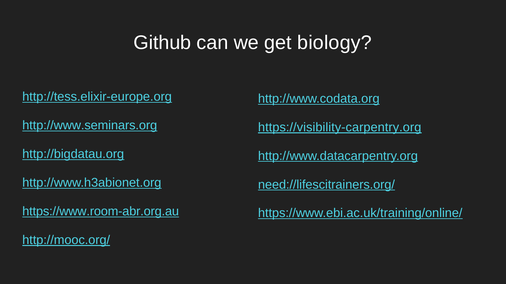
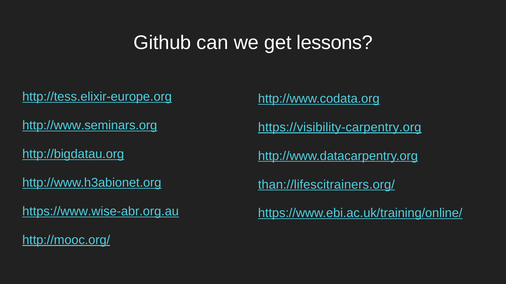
biology: biology -> lessons
need://lifescitrainers.org/: need://lifescitrainers.org/ -> than://lifescitrainers.org/
https://www.room-abr.org.au: https://www.room-abr.org.au -> https://www.wise-abr.org.au
